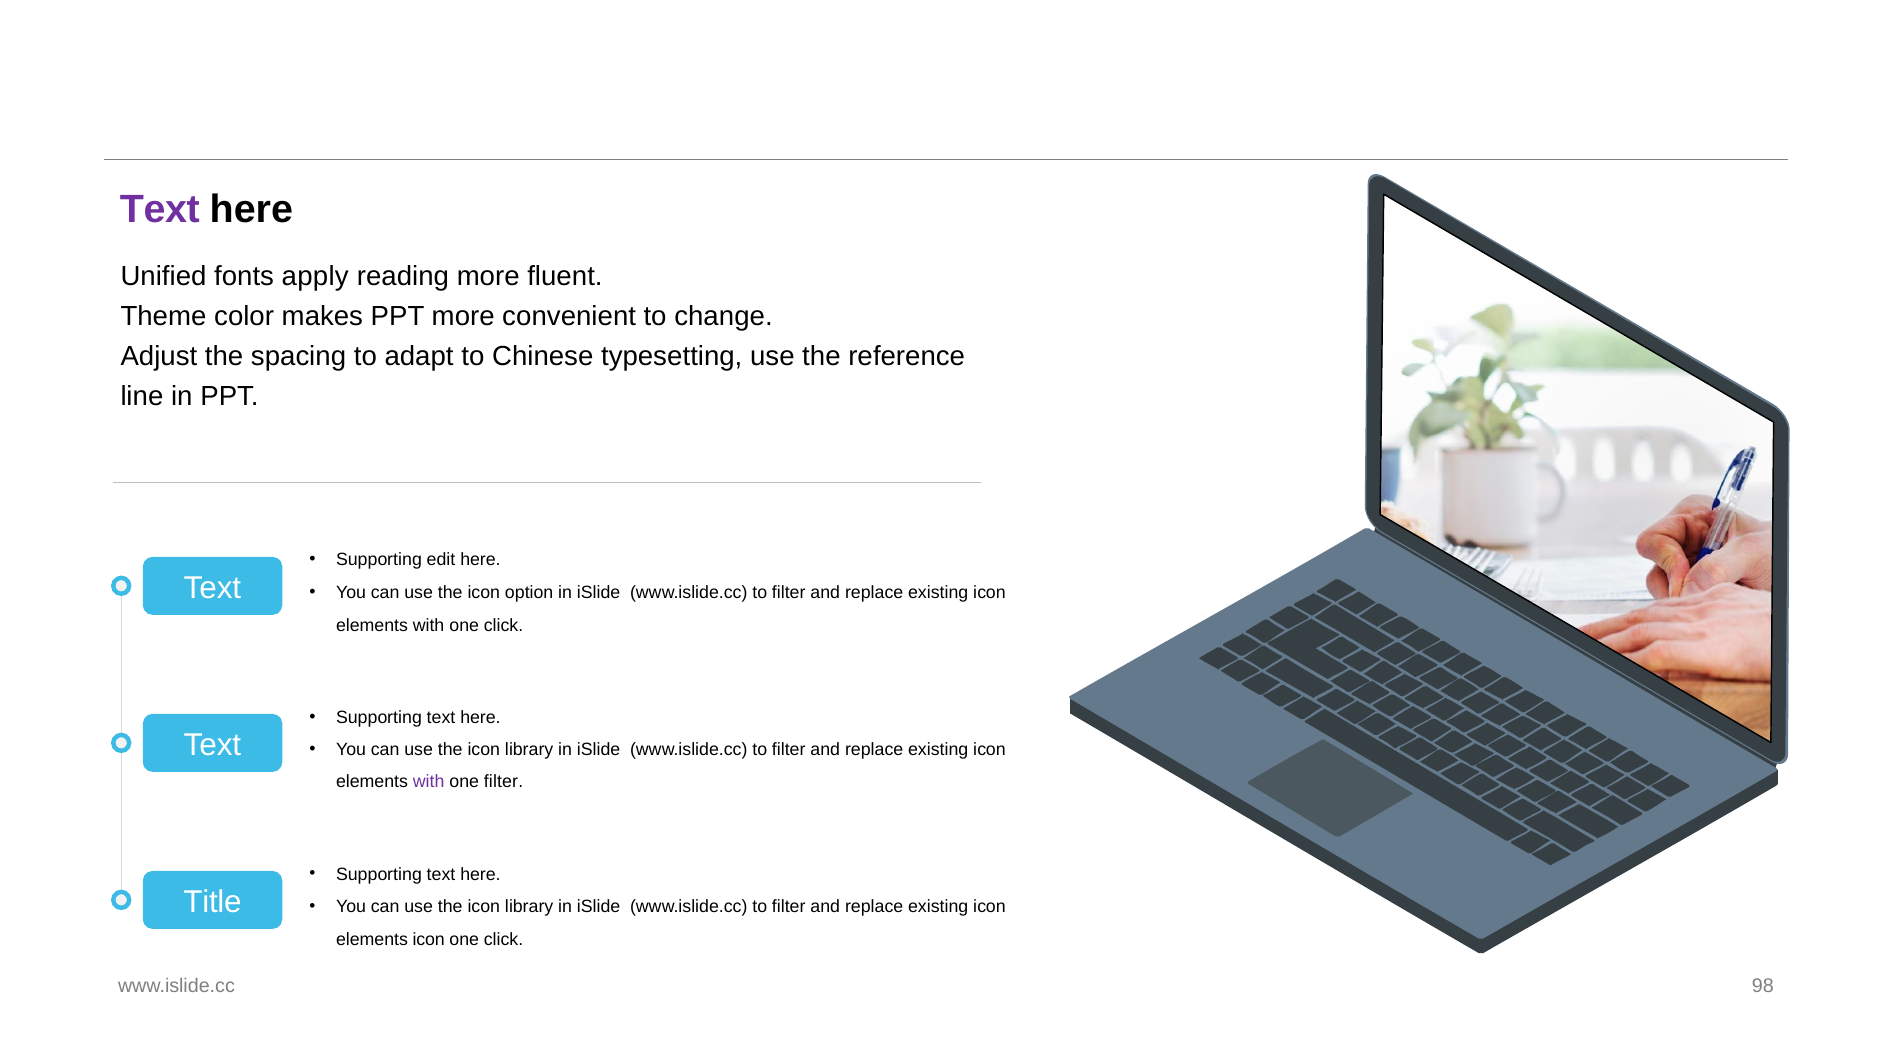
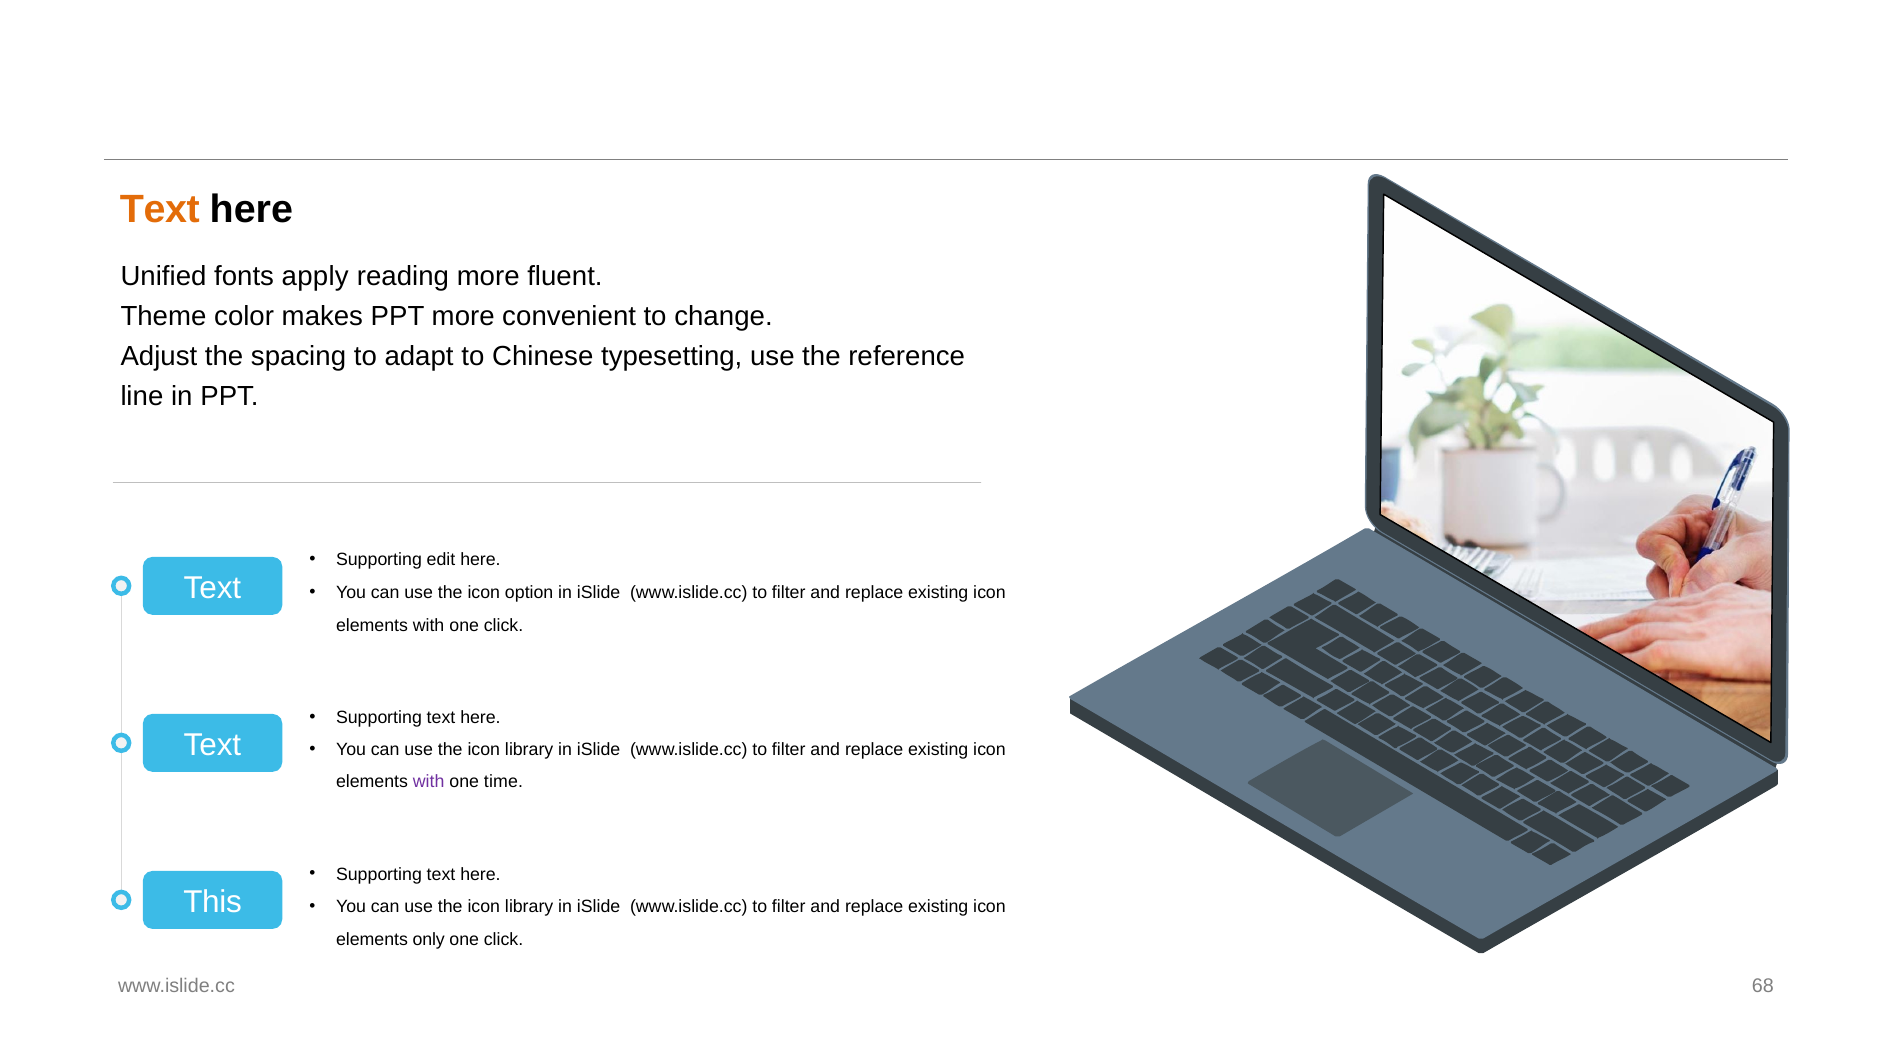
Text at (160, 210) colour: purple -> orange
one filter: filter -> time
Title: Title -> This
elements icon: icon -> only
98: 98 -> 68
